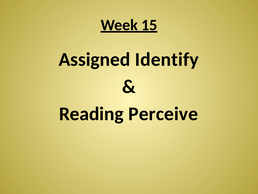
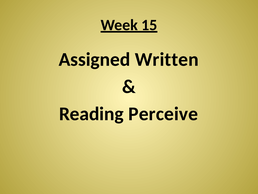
Identify: Identify -> Written
